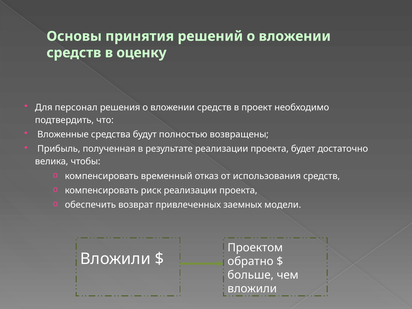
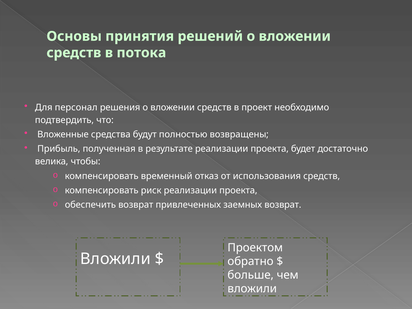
оценку: оценку -> потока
заемных модели: модели -> возврат
